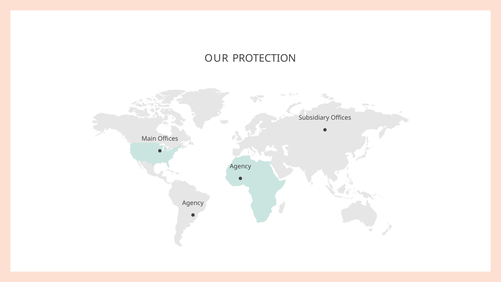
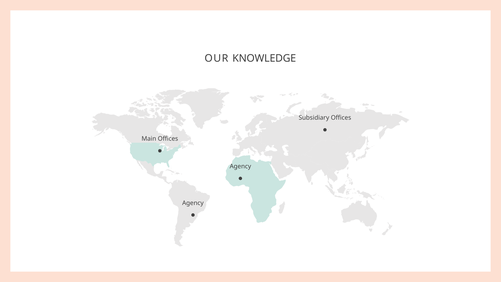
PROTECTION: PROTECTION -> KNOWLEDGE
